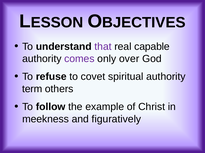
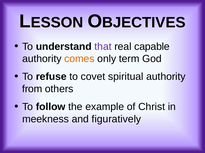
comes colour: purple -> orange
over: over -> term
term: term -> from
